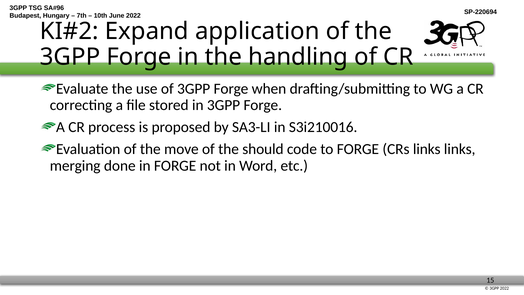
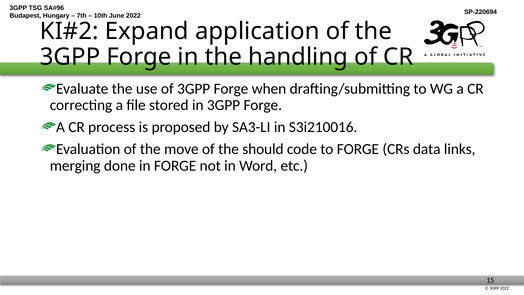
CRs links: links -> data
